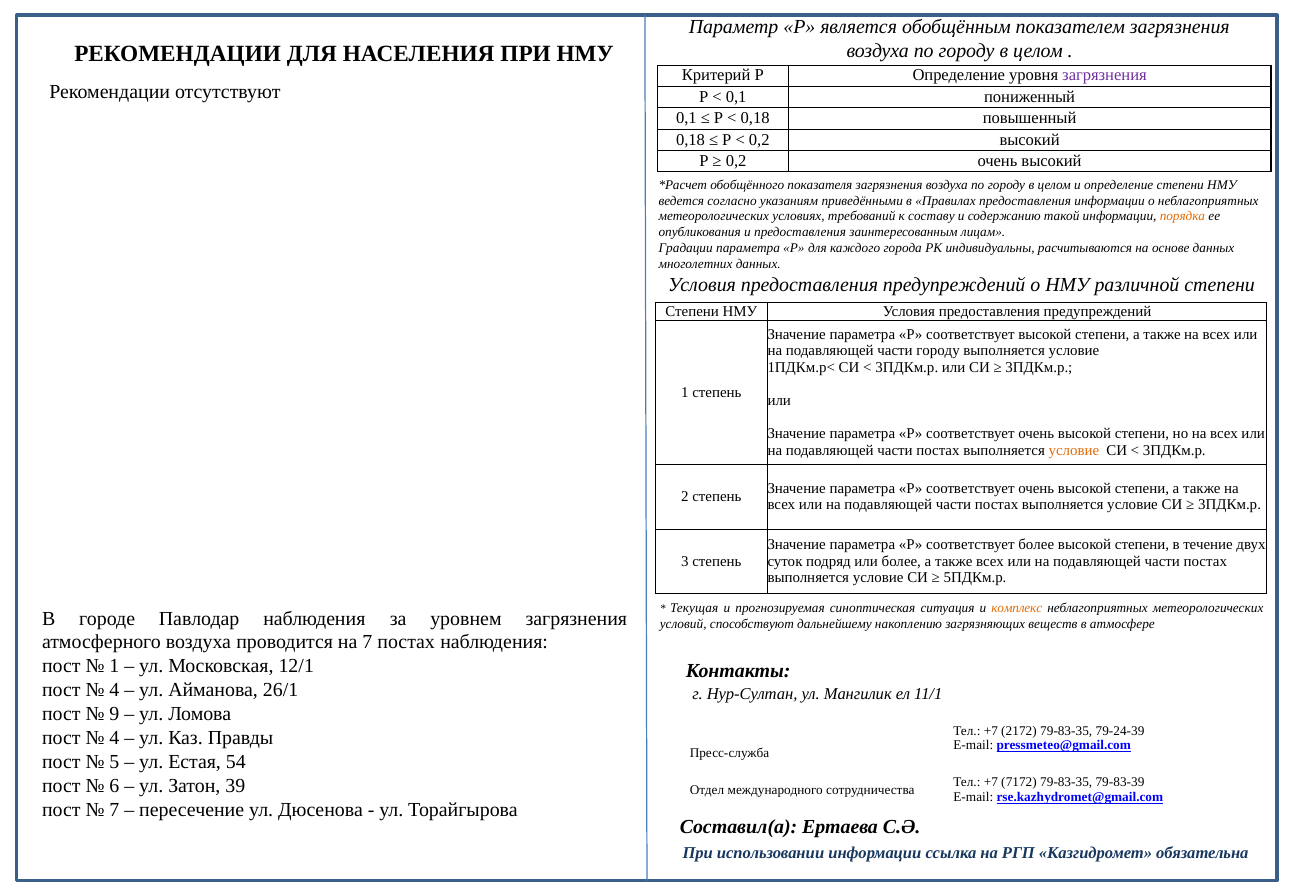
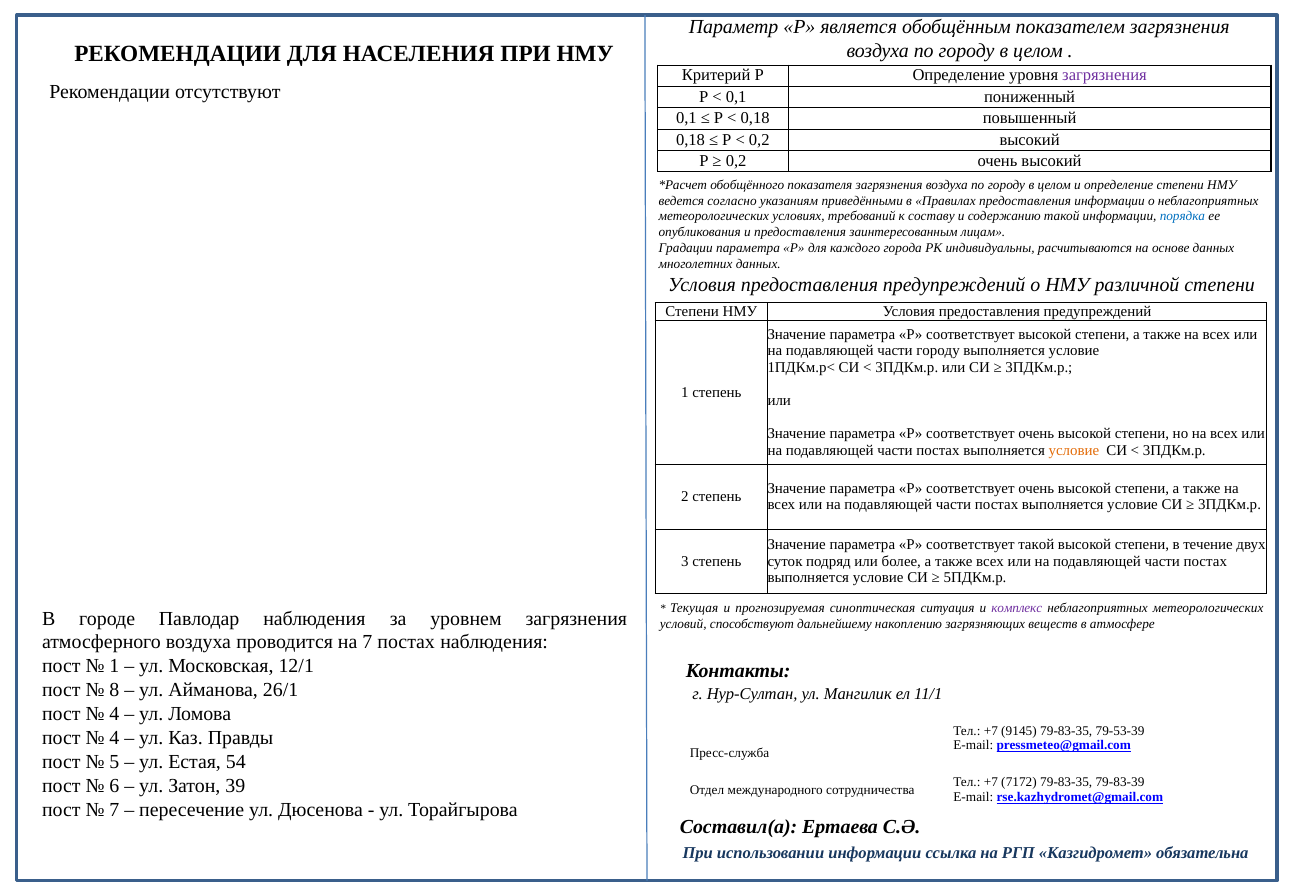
порядка colour: orange -> blue
соответствует более: более -> такой
комплекс colour: orange -> purple
4 at (114, 690): 4 -> 8
9 at (114, 714): 9 -> 4
2172: 2172 -> 9145
79-24-39: 79-24-39 -> 79-53-39
